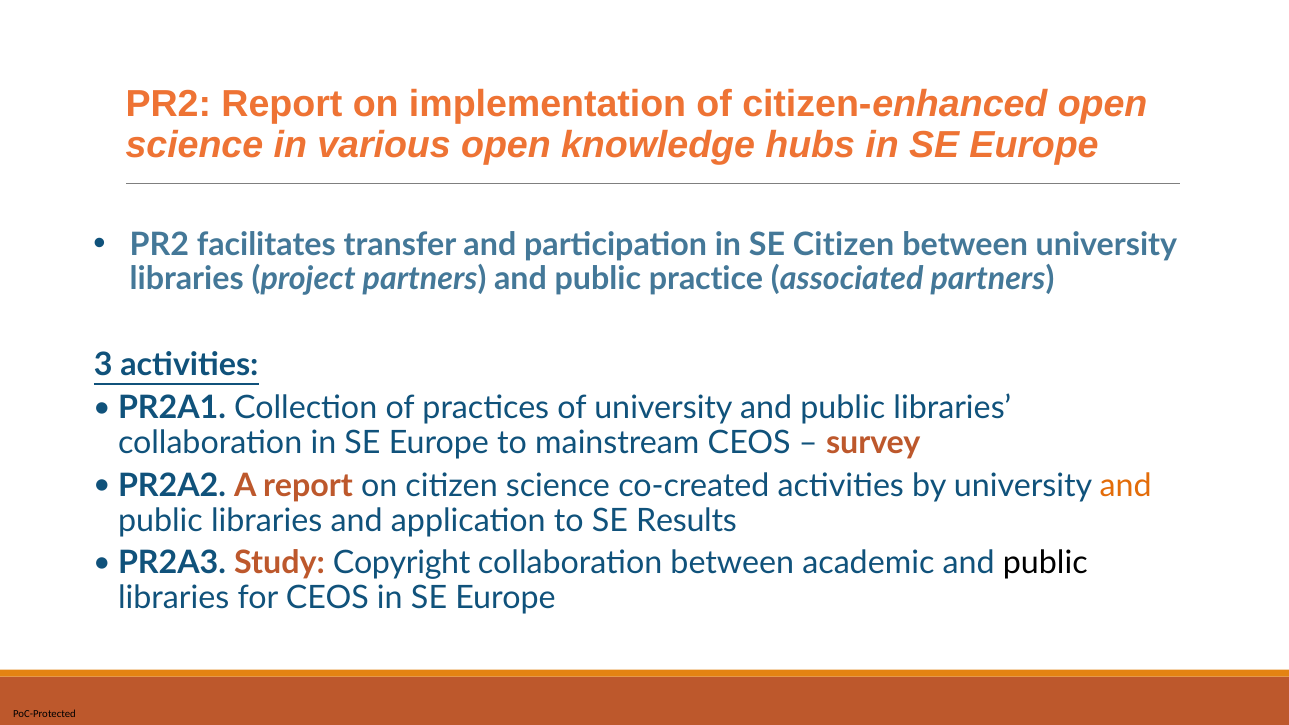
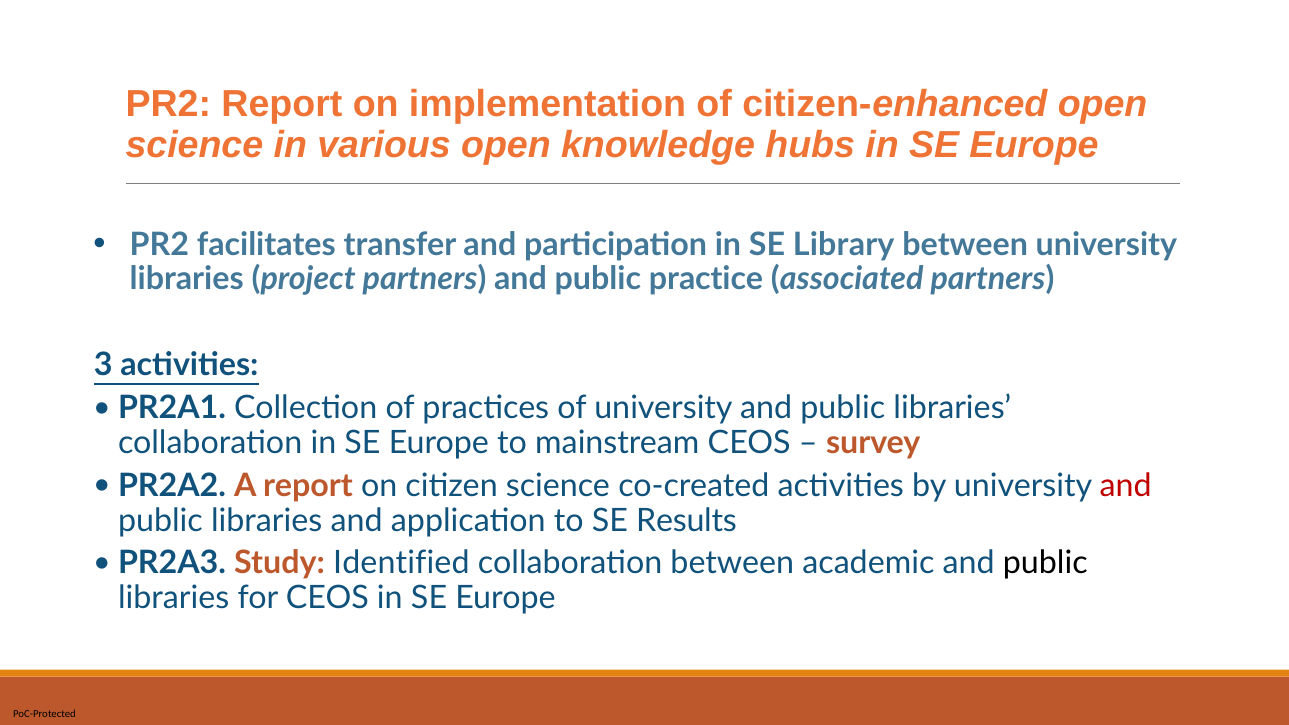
SE Citizen: Citizen -> Library
and at (1126, 486) colour: orange -> red
Copyright: Copyright -> Identified
